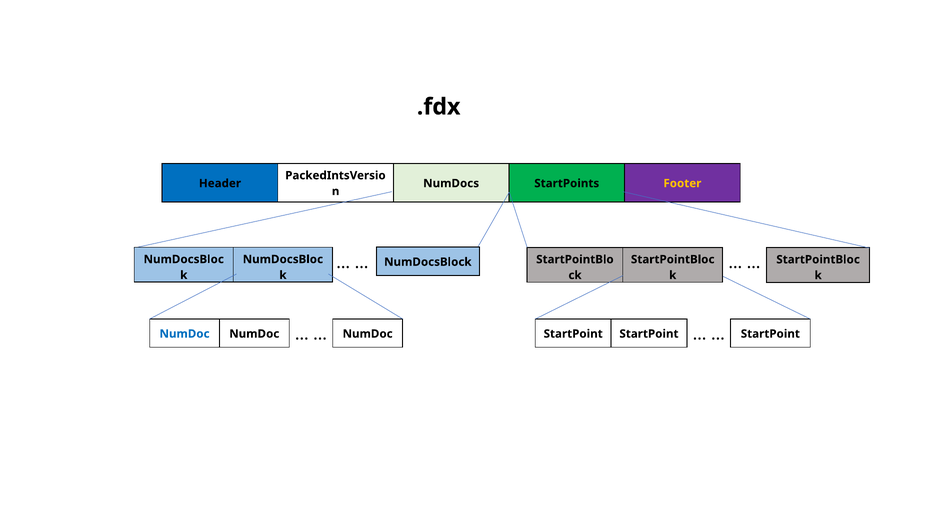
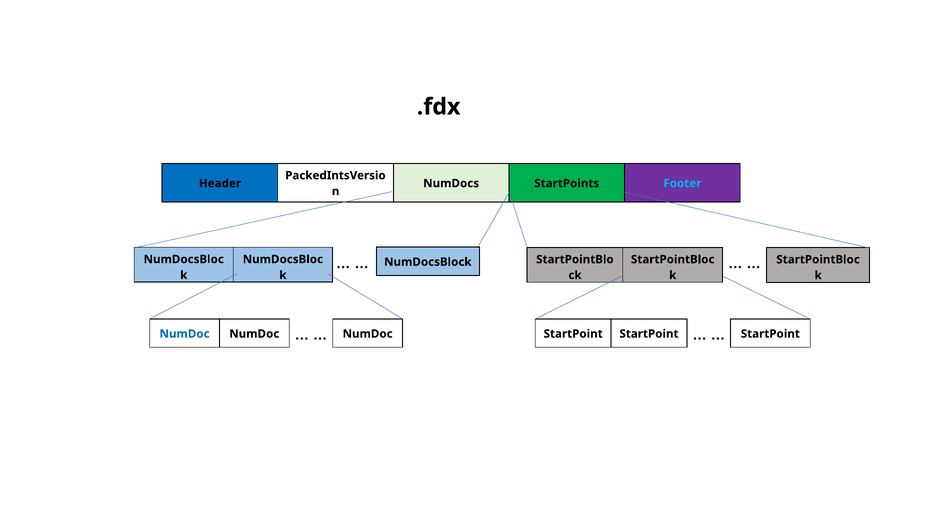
Footer colour: yellow -> light blue
